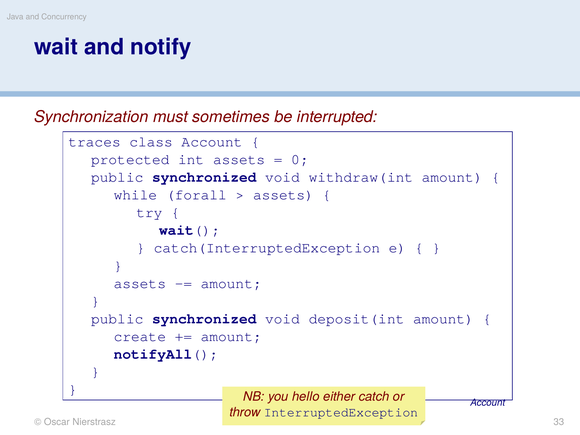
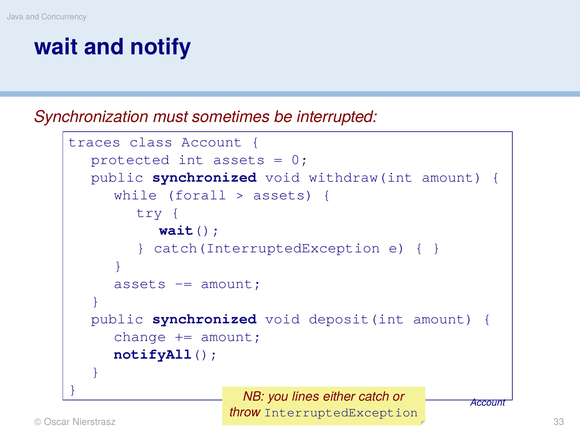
create: create -> change
hello: hello -> lines
